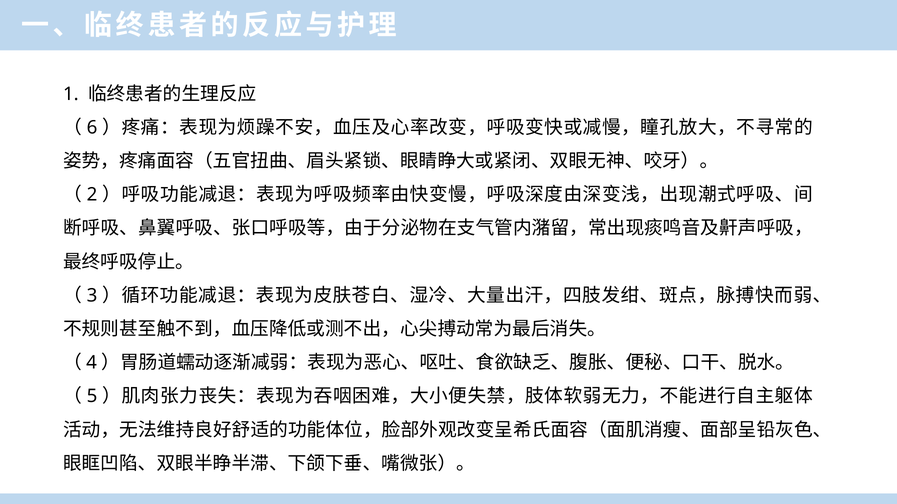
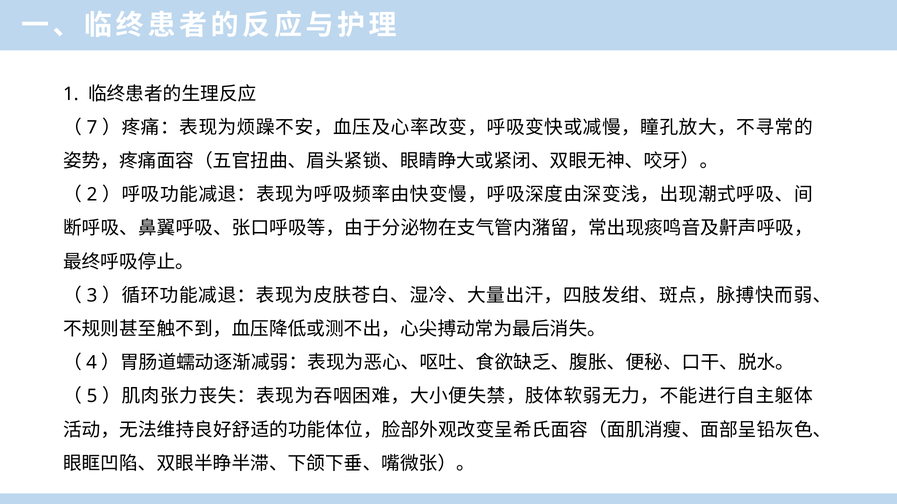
6: 6 -> 7
